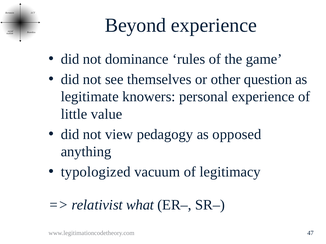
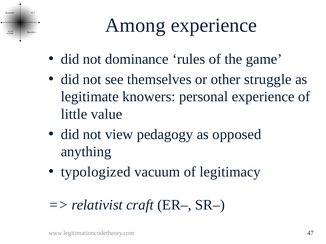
Beyond: Beyond -> Among
question: question -> struggle
what: what -> craft
